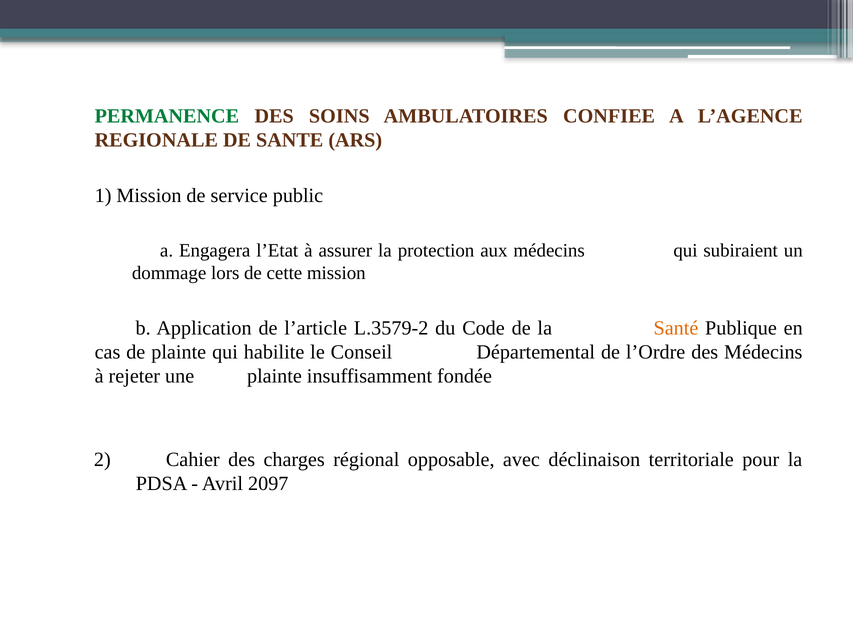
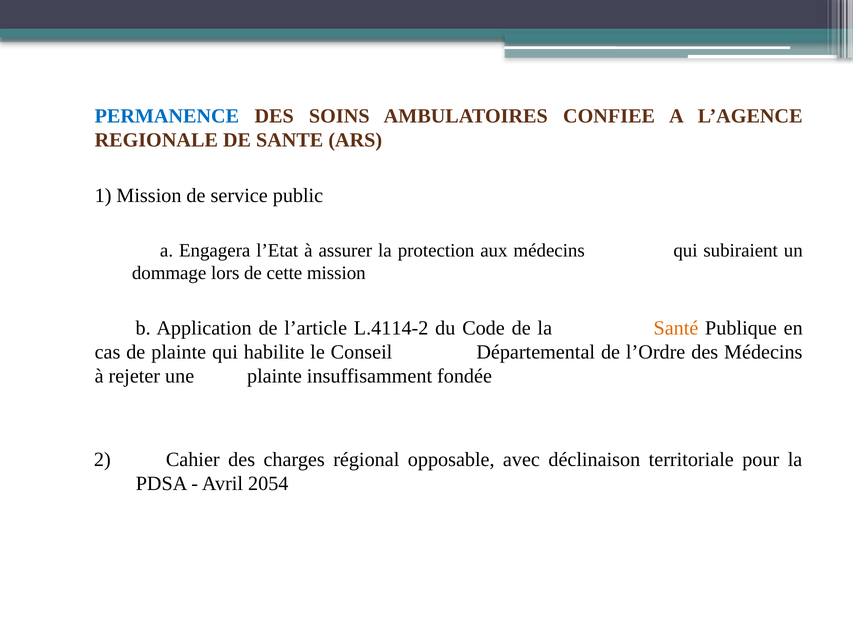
PERMANENCE colour: green -> blue
L.3579-2: L.3579-2 -> L.4114-2
2097: 2097 -> 2054
